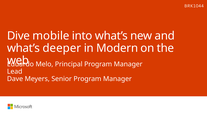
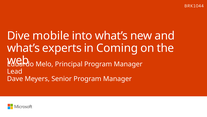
deeper: deeper -> experts
Modern: Modern -> Coming
